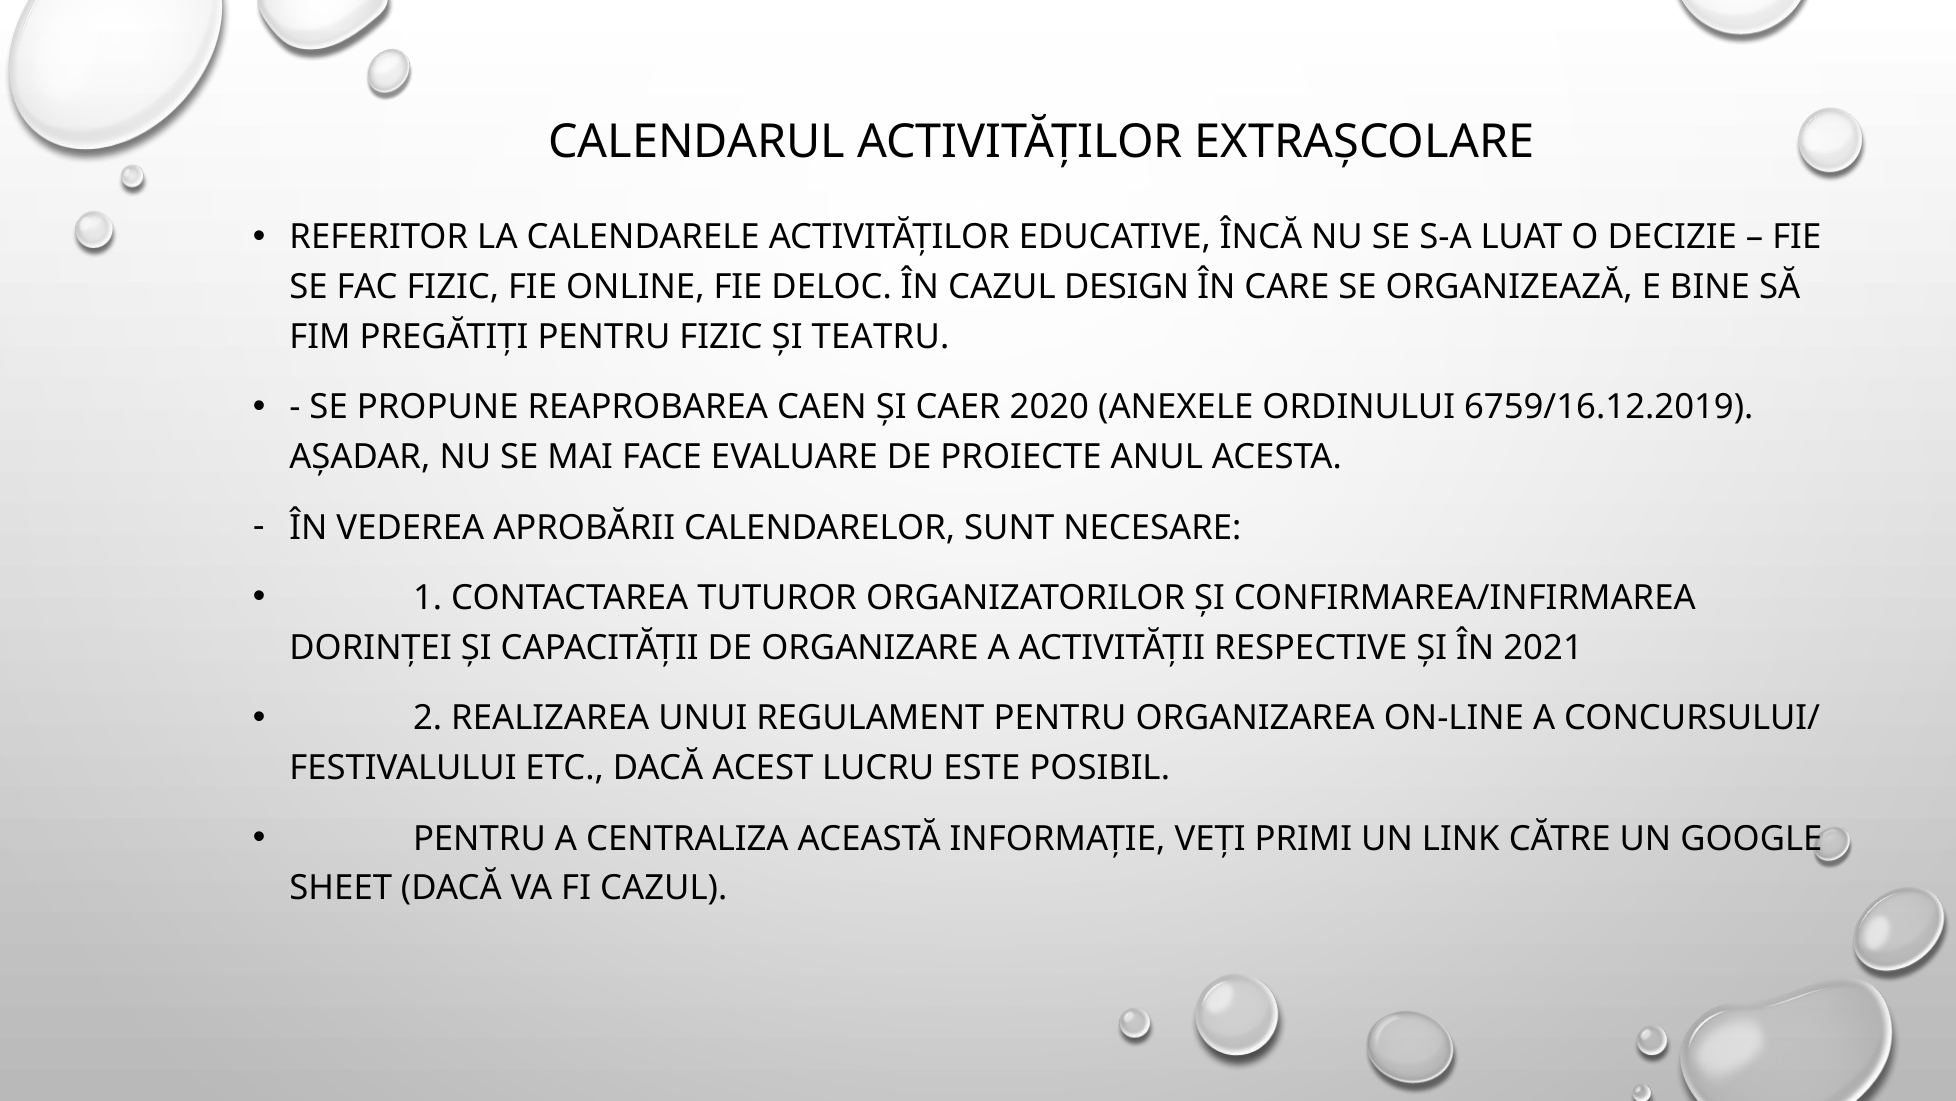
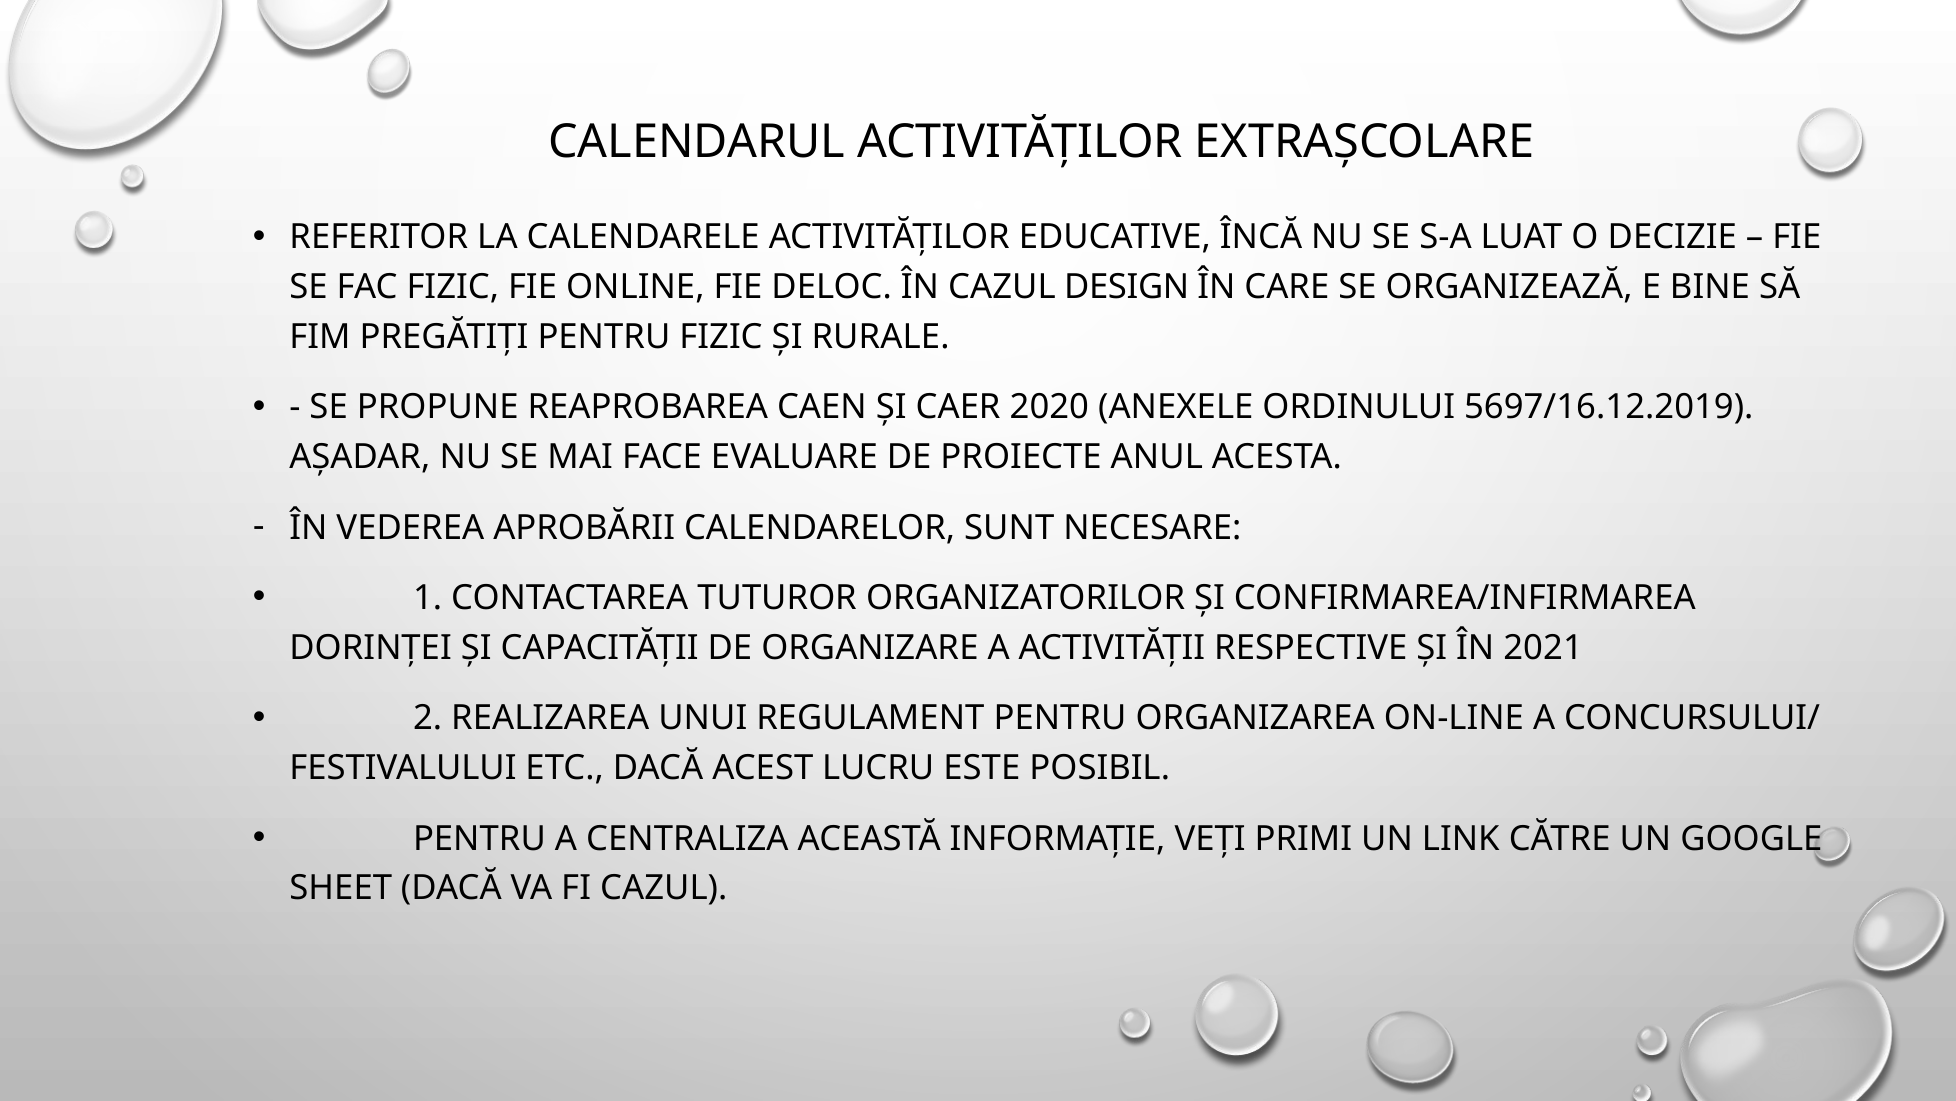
TEATRU: TEATRU -> RURALE
6759/16.12.2019: 6759/16.12.2019 -> 5697/16.12.2019
